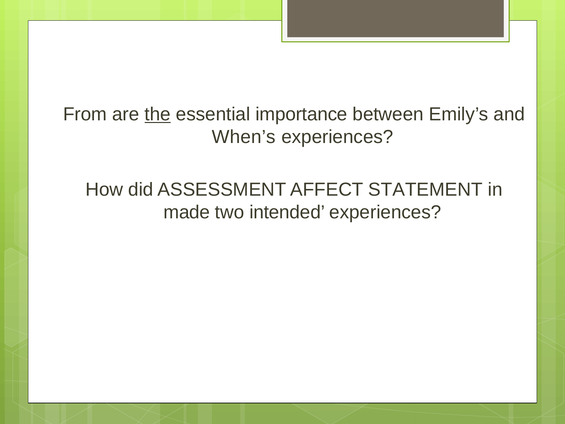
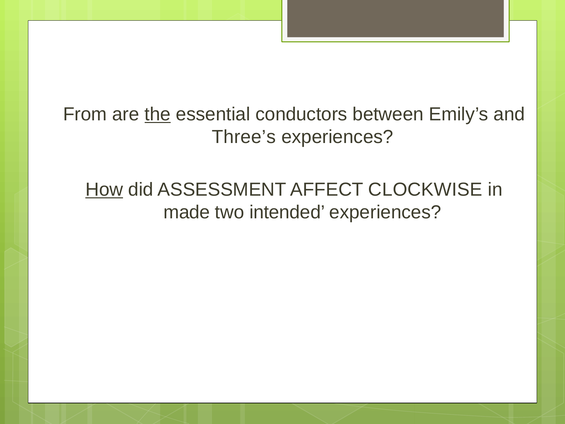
importance: importance -> conductors
When’s: When’s -> Three’s
How underline: none -> present
STATEMENT: STATEMENT -> CLOCKWISE
